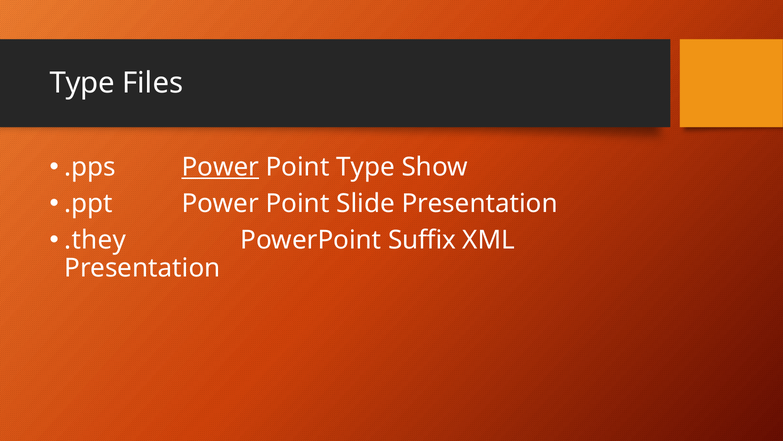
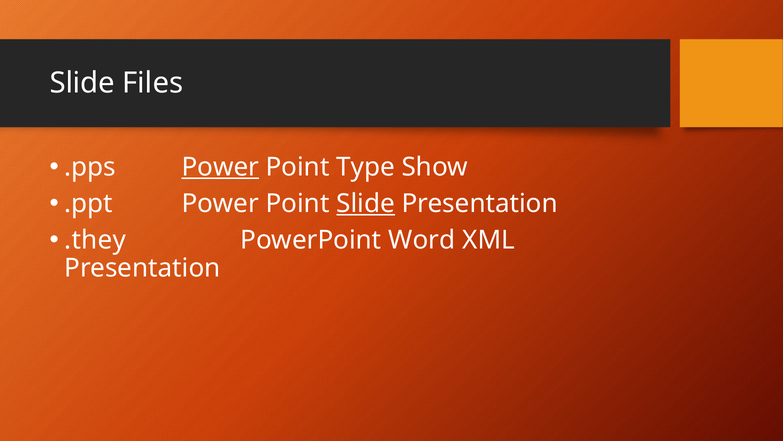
Type at (82, 83): Type -> Slide
Slide at (366, 203) underline: none -> present
Suffix: Suffix -> Word
